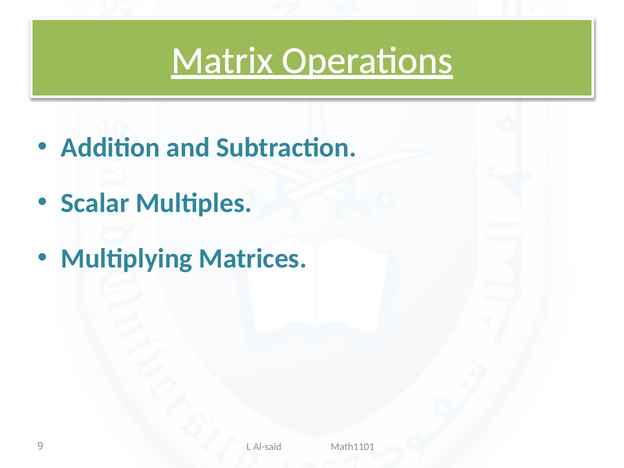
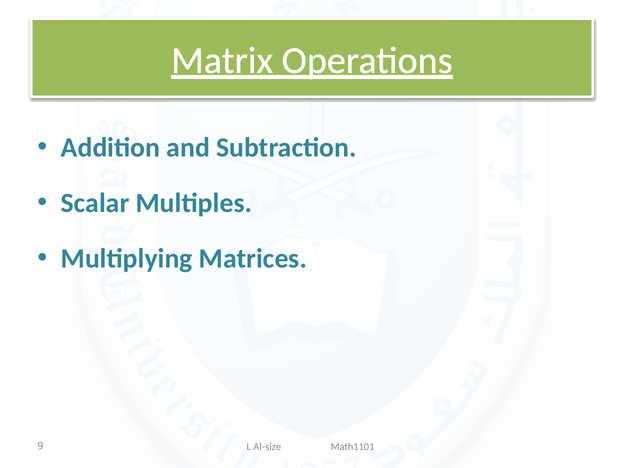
Al-said: Al-said -> Al-size
